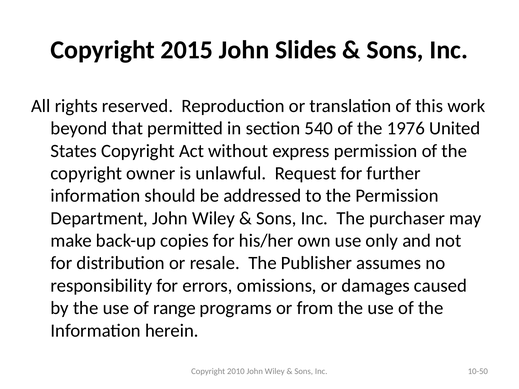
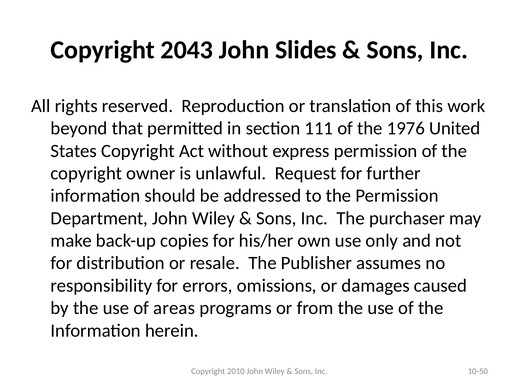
2015: 2015 -> 2043
540: 540 -> 111
range: range -> areas
